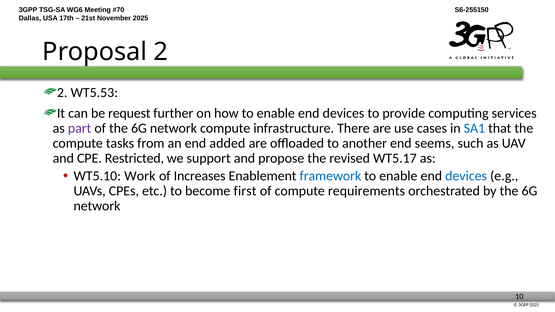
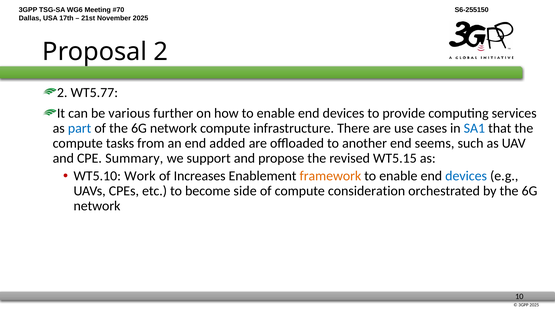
WT5.53: WT5.53 -> WT5.77
request: request -> various
part colour: purple -> blue
Restricted: Restricted -> Summary
WT5.17: WT5.17 -> WT5.15
framework colour: blue -> orange
first: first -> side
requirements: requirements -> consideration
